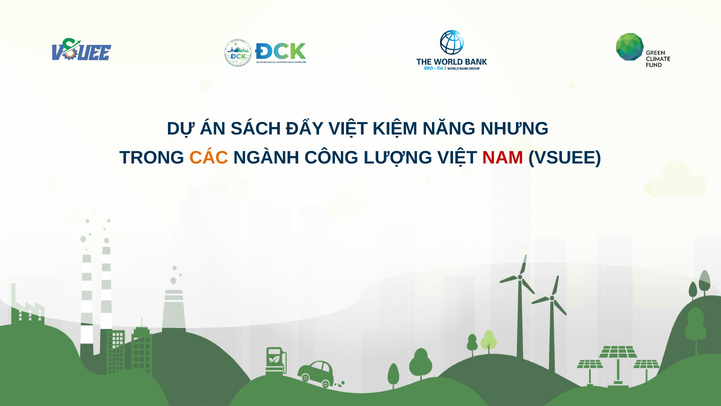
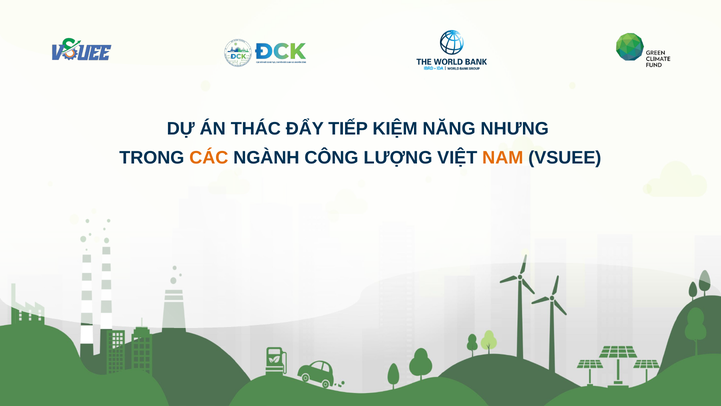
SÁCH: SÁCH -> THÁC
ĐẨY VIỆT: VIỆT -> TIẾP
NAM colour: red -> orange
